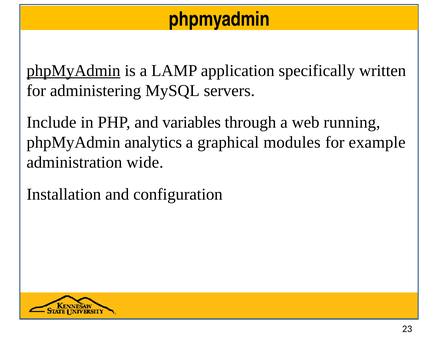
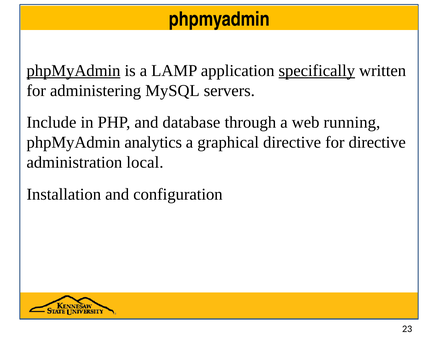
specifically underline: none -> present
variables: variables -> database
graphical modules: modules -> directive
for example: example -> directive
wide: wide -> local
